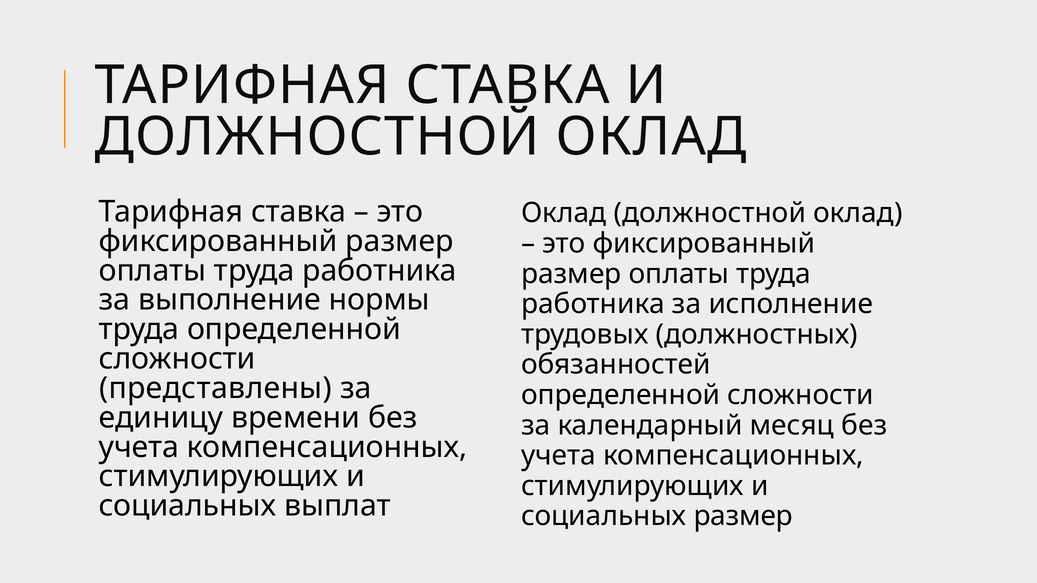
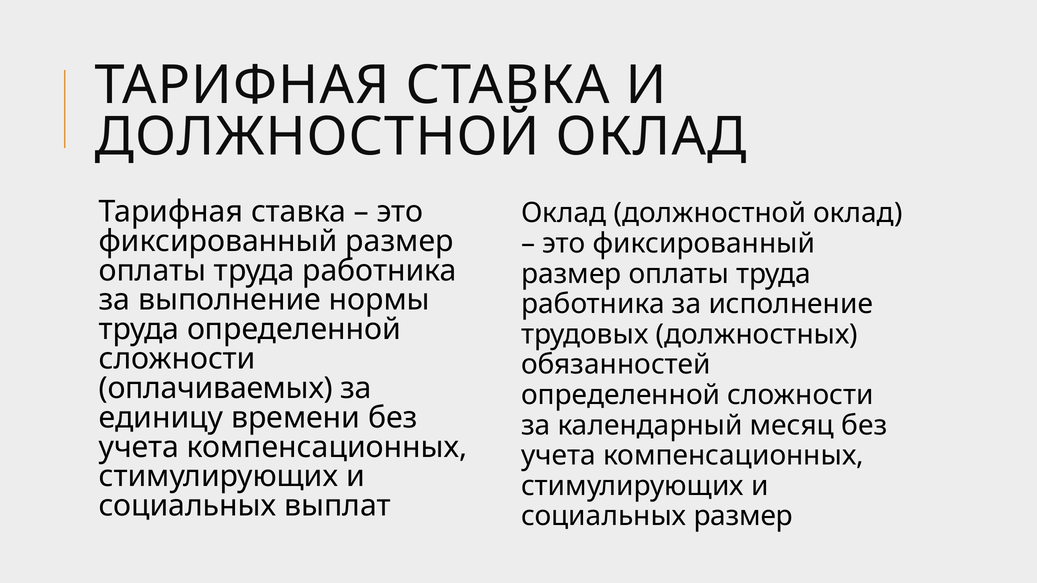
представлены: представлены -> оплачиваемых
